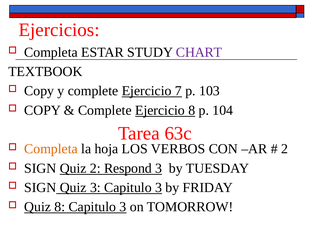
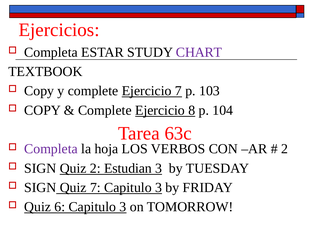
Completa at (51, 149) colour: orange -> purple
Respond: Respond -> Estudian
Quiz 3: 3 -> 7
Quiz 8: 8 -> 6
